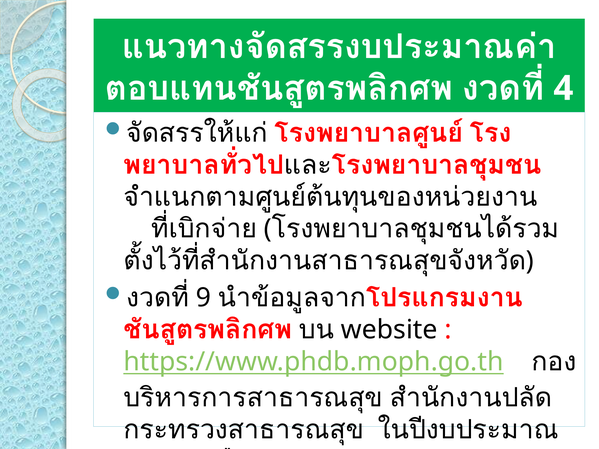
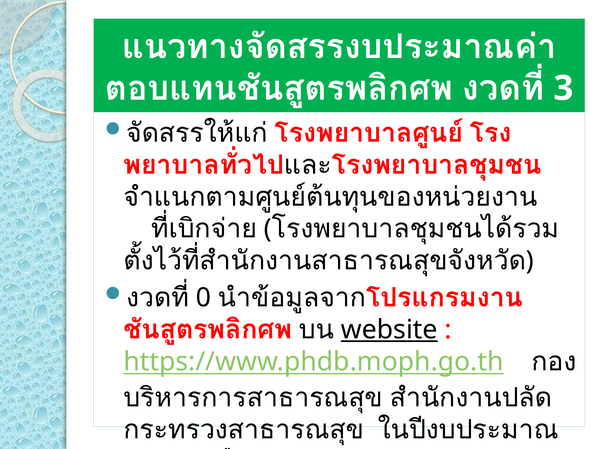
4: 4 -> 3
9: 9 -> 0
website underline: none -> present
